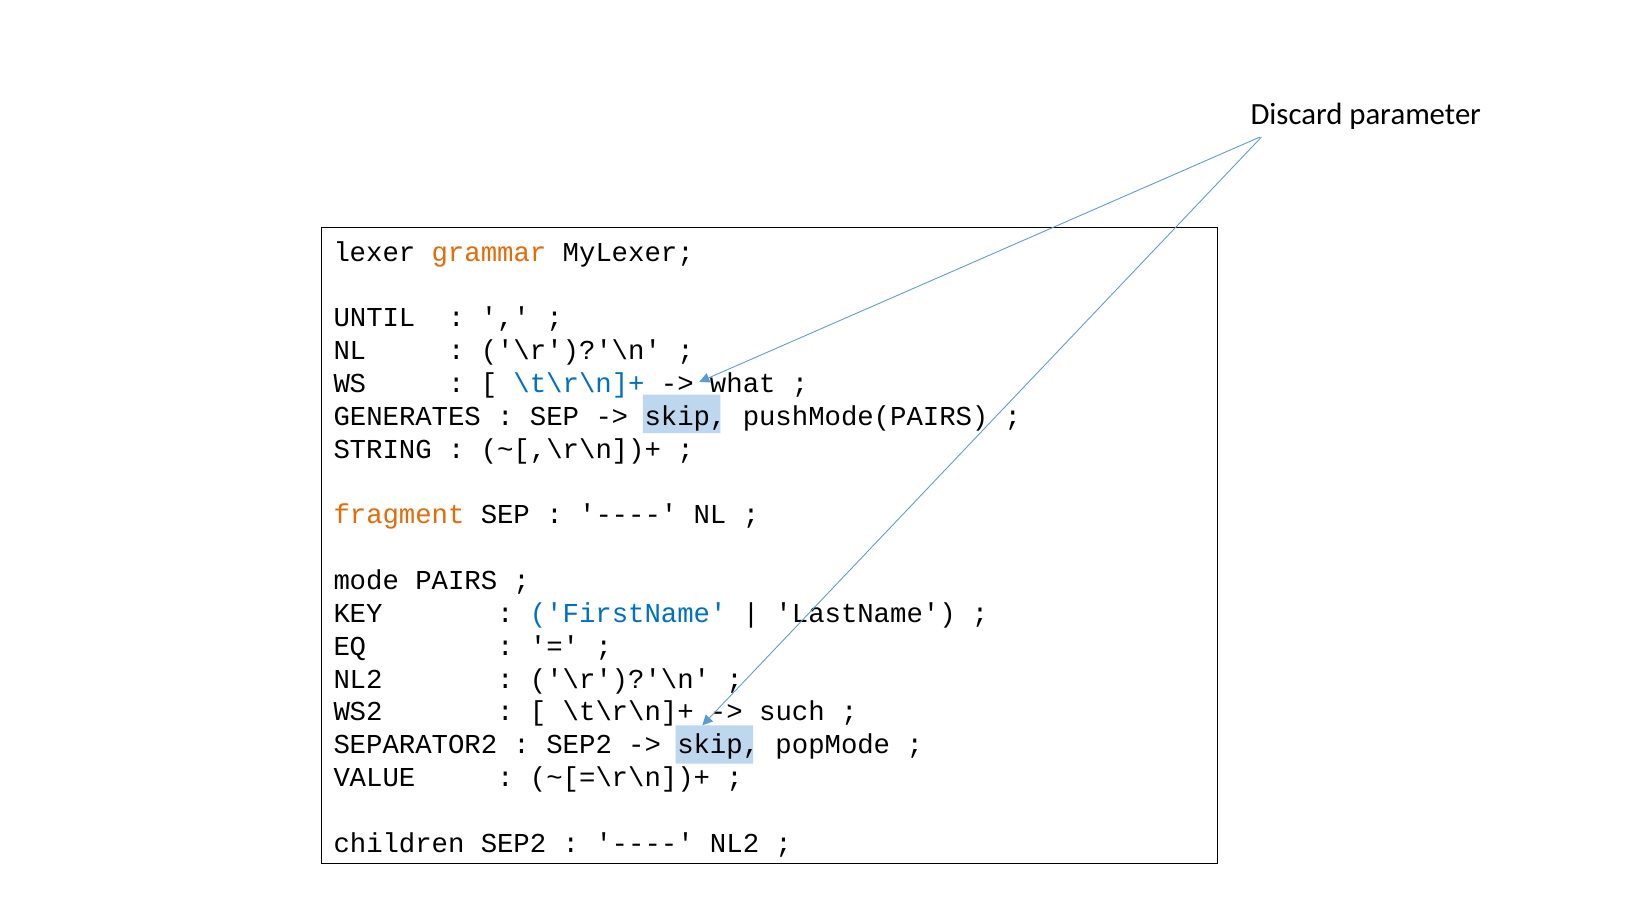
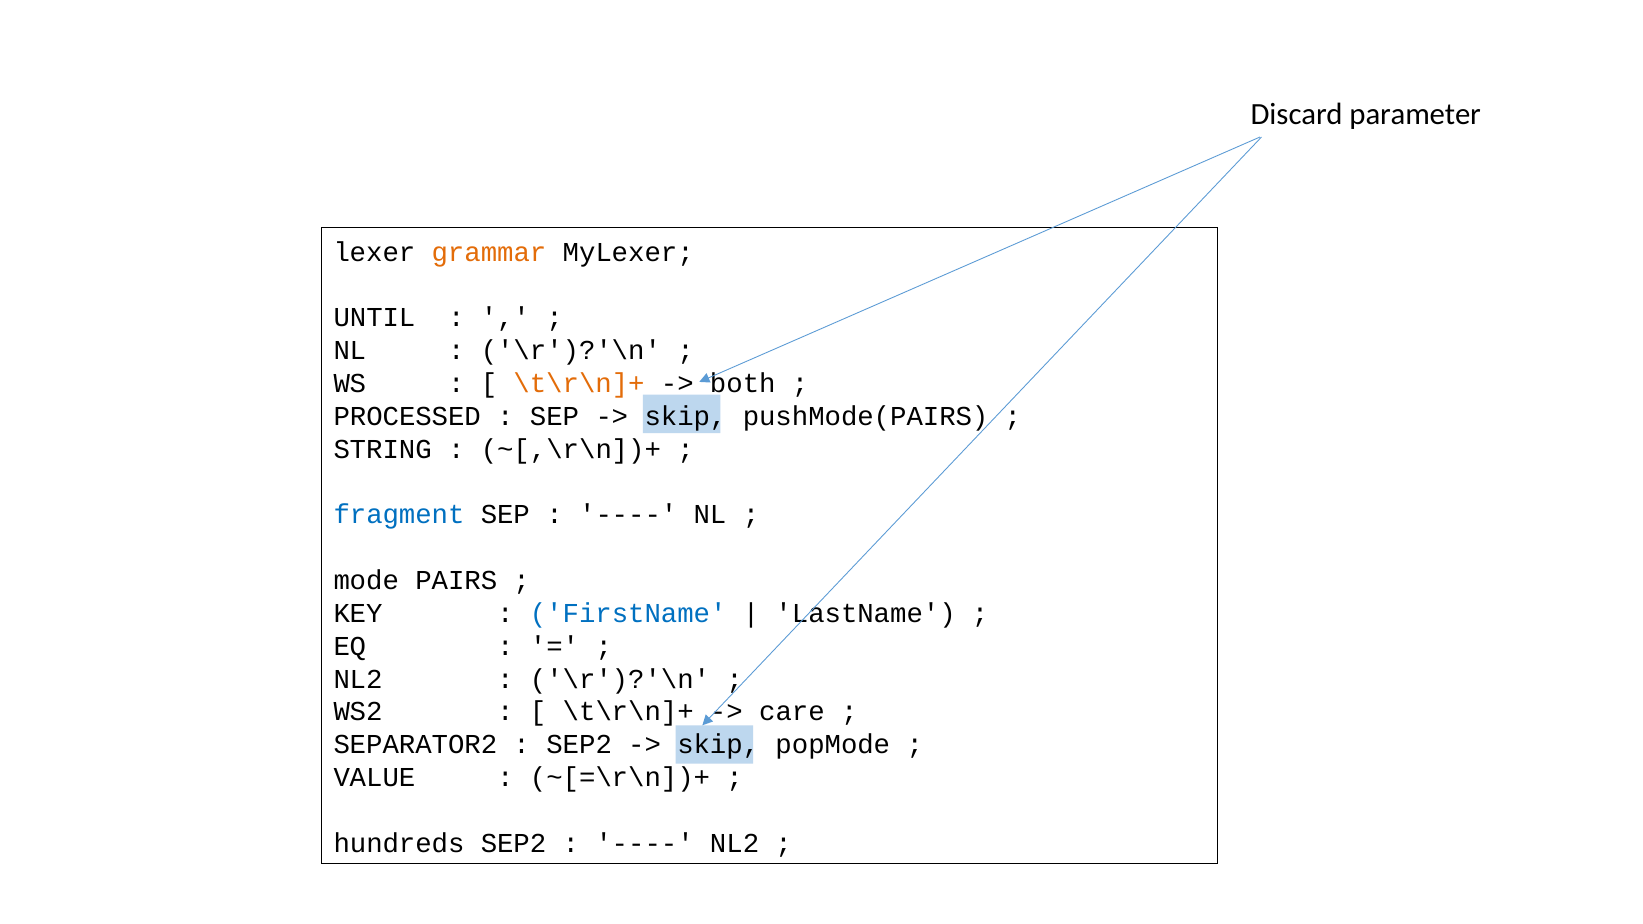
\t\r\n]+ at (579, 384) colour: blue -> orange
what: what -> both
GENERATES: GENERATES -> PROCESSED
fragment colour: orange -> blue
such: such -> care
children: children -> hundreds
